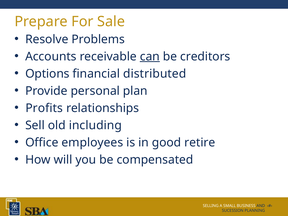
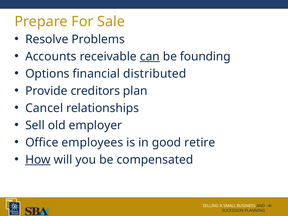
creditors: creditors -> founding
personal: personal -> creditors
Profits: Profits -> Cancel
including: including -> employer
How underline: none -> present
